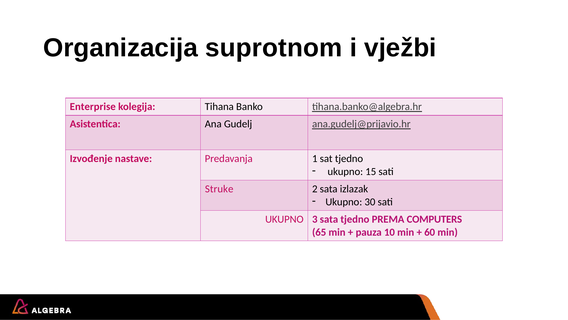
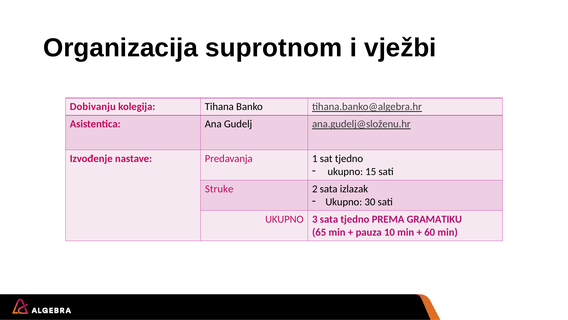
Enterprise: Enterprise -> Dobivanju
ana.gudelj@prijavio.hr: ana.gudelj@prijavio.hr -> ana.gudelj@složenu.hr
COMPUTERS: COMPUTERS -> GRAMATIKU
